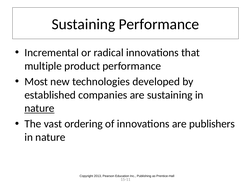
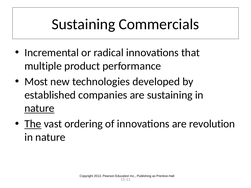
Sustaining Performance: Performance -> Commercials
The underline: none -> present
publishers: publishers -> revolution
